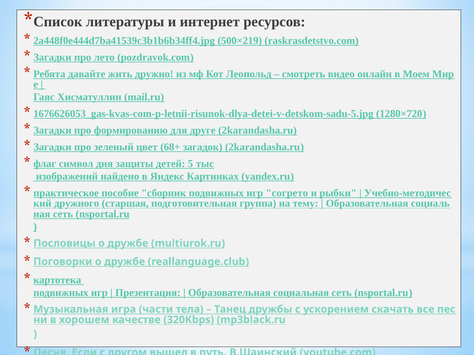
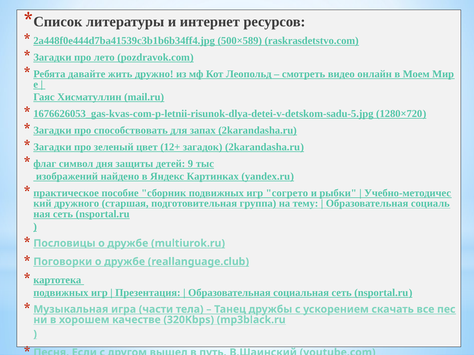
500×219: 500×219 -> 500×589
формированию: формированию -> способствовать
друге: друге -> запах
68+: 68+ -> 12+
5: 5 -> 9
